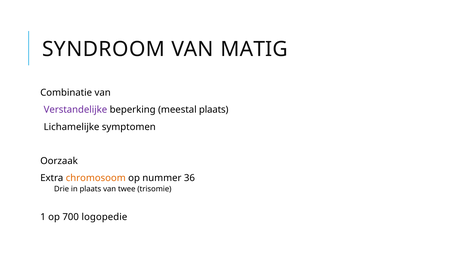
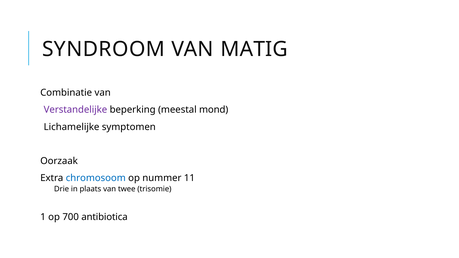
meestal plaats: plaats -> mond
chromosoom colour: orange -> blue
36: 36 -> 11
logopedie: logopedie -> antibiotica
